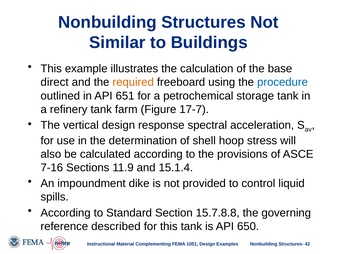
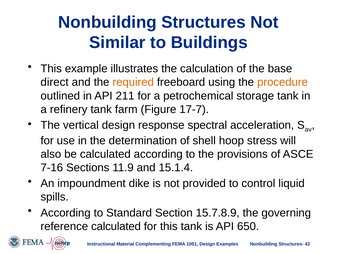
procedure colour: blue -> orange
651: 651 -> 211
15.7.8.8: 15.7.8.8 -> 15.7.8.9
reference described: described -> calculated
